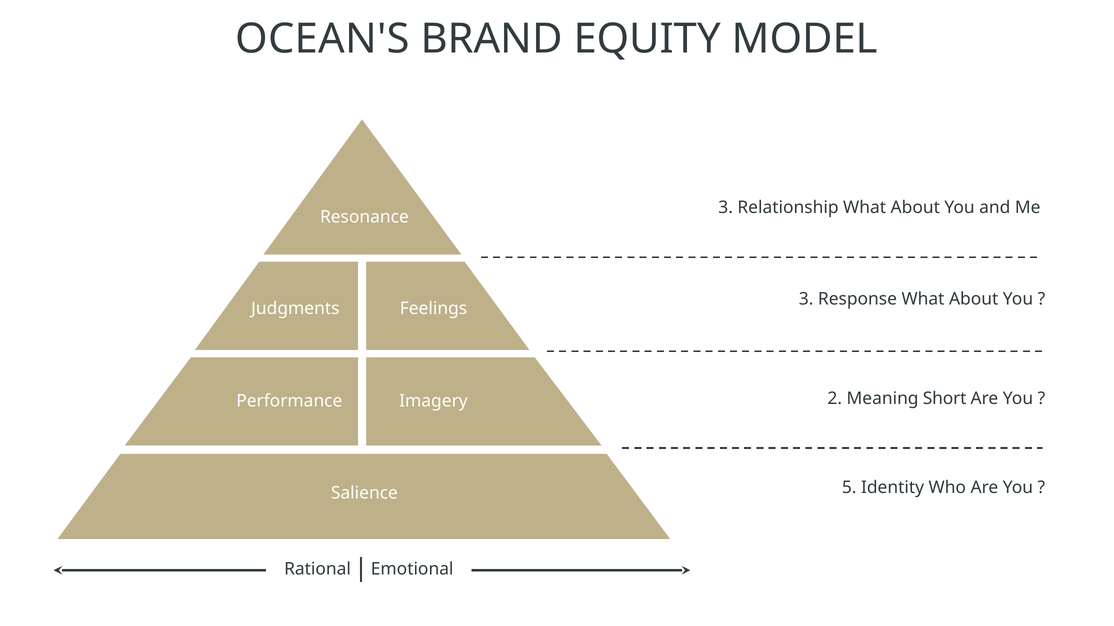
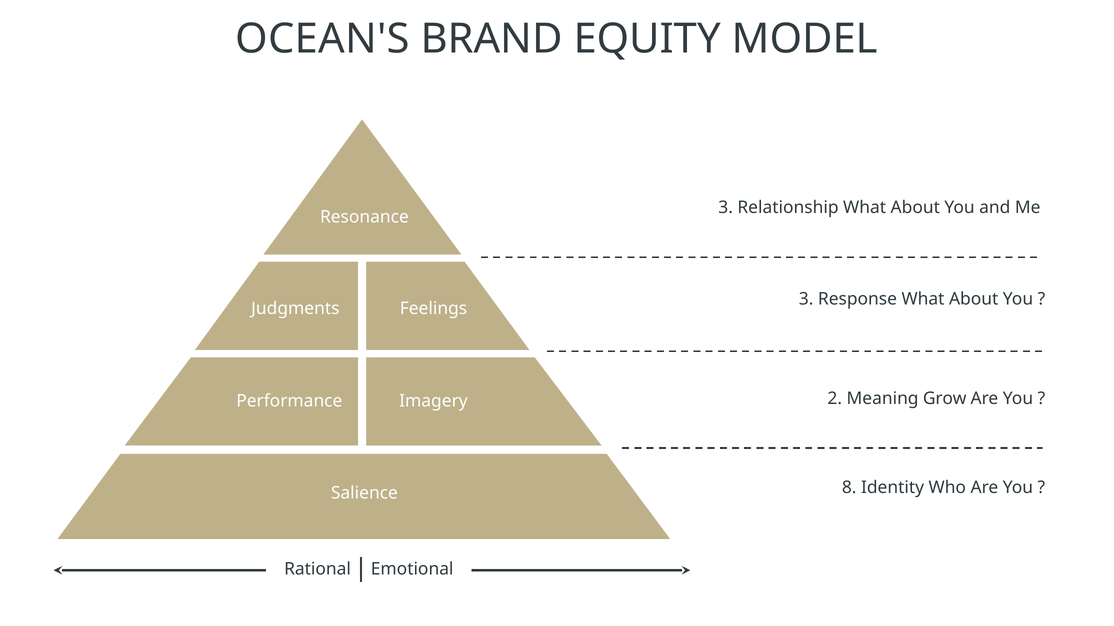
Short: Short -> Grow
5: 5 -> 8
